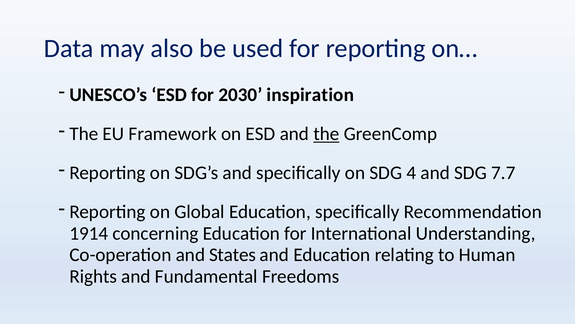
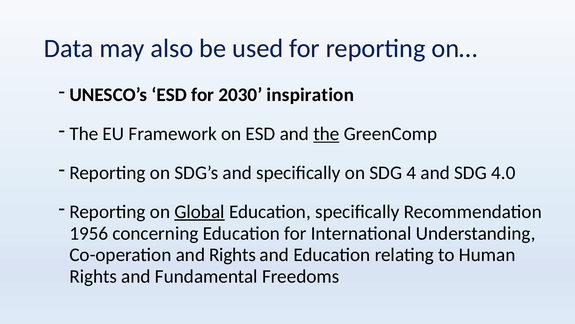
7.7: 7.7 -> 4.0
Global underline: none -> present
1914: 1914 -> 1956
and States: States -> Rights
